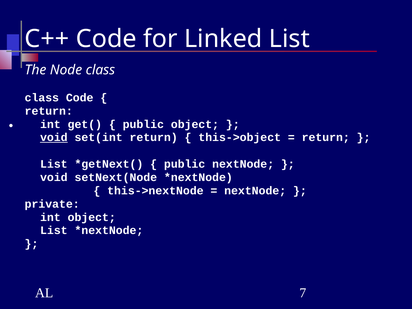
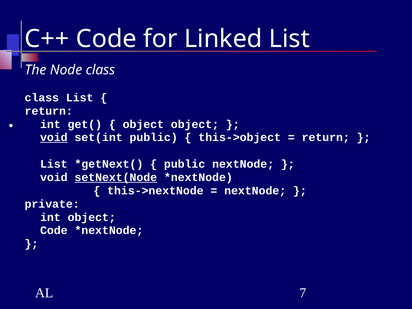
class Code: Code -> List
public at (143, 124): public -> object
set(int return: return -> public
setNext(Node underline: none -> present
List at (54, 231): List -> Code
